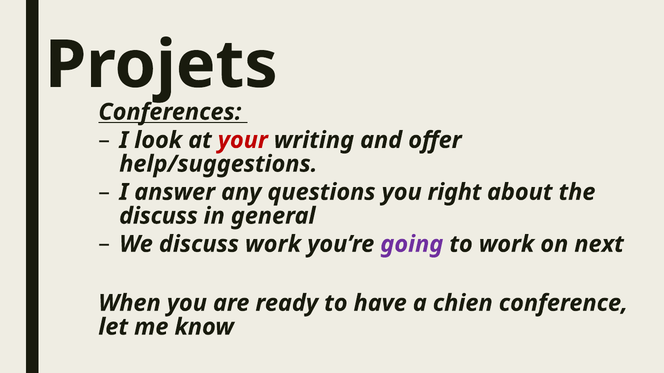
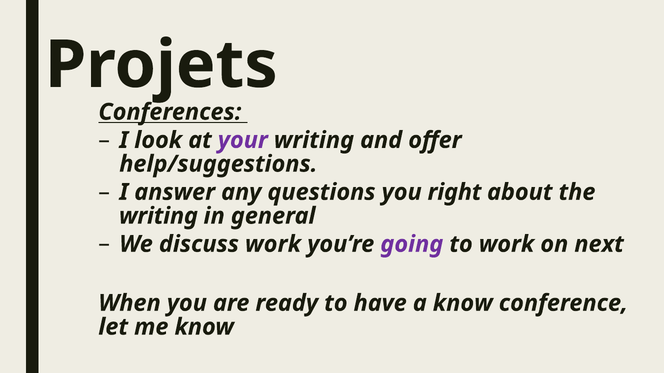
your colour: red -> purple
discuss at (158, 216): discuss -> writing
a chien: chien -> know
